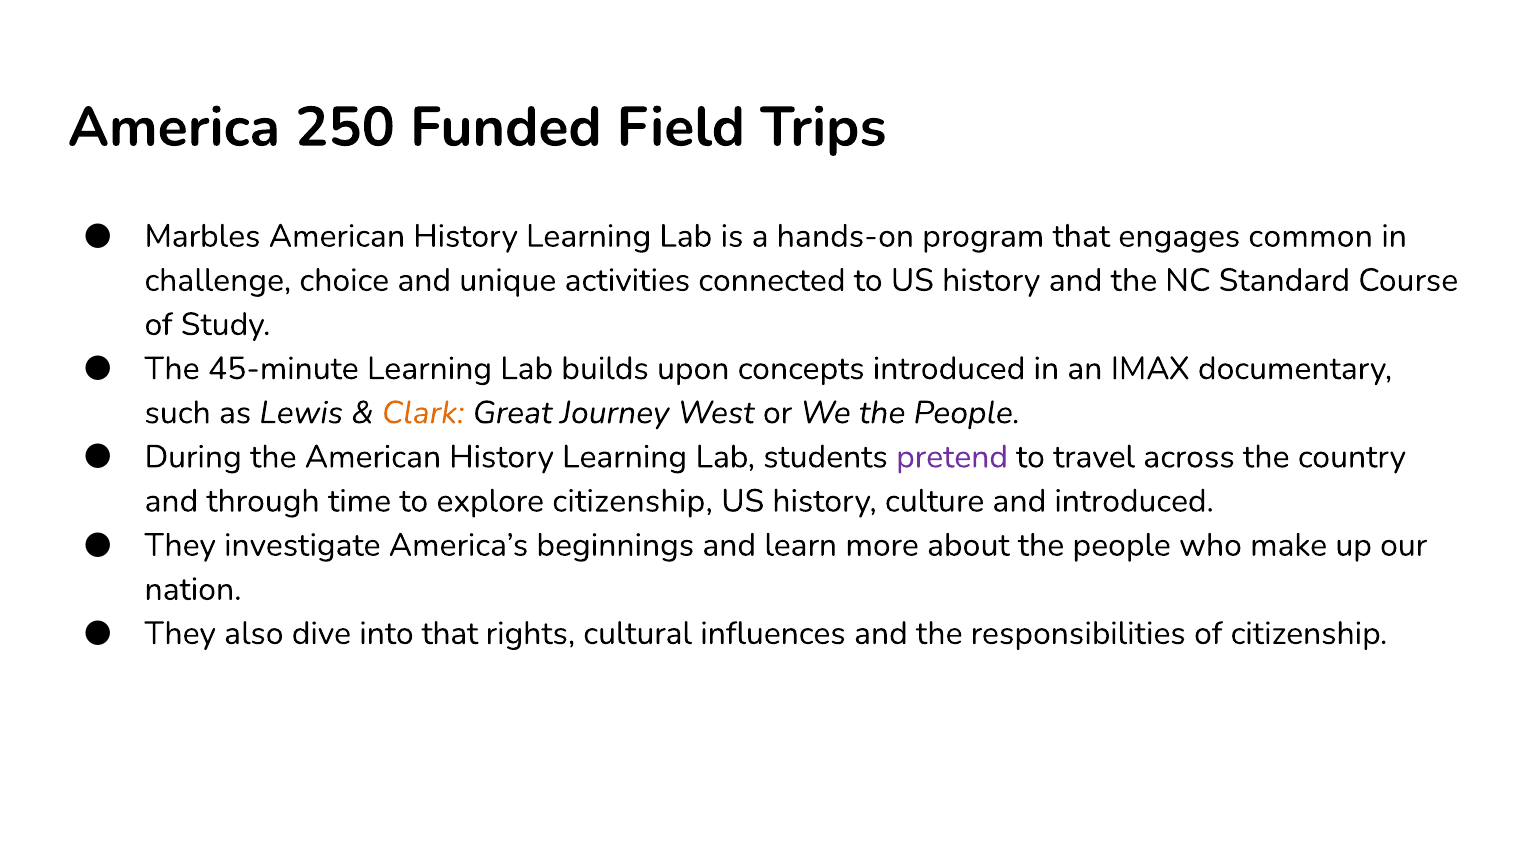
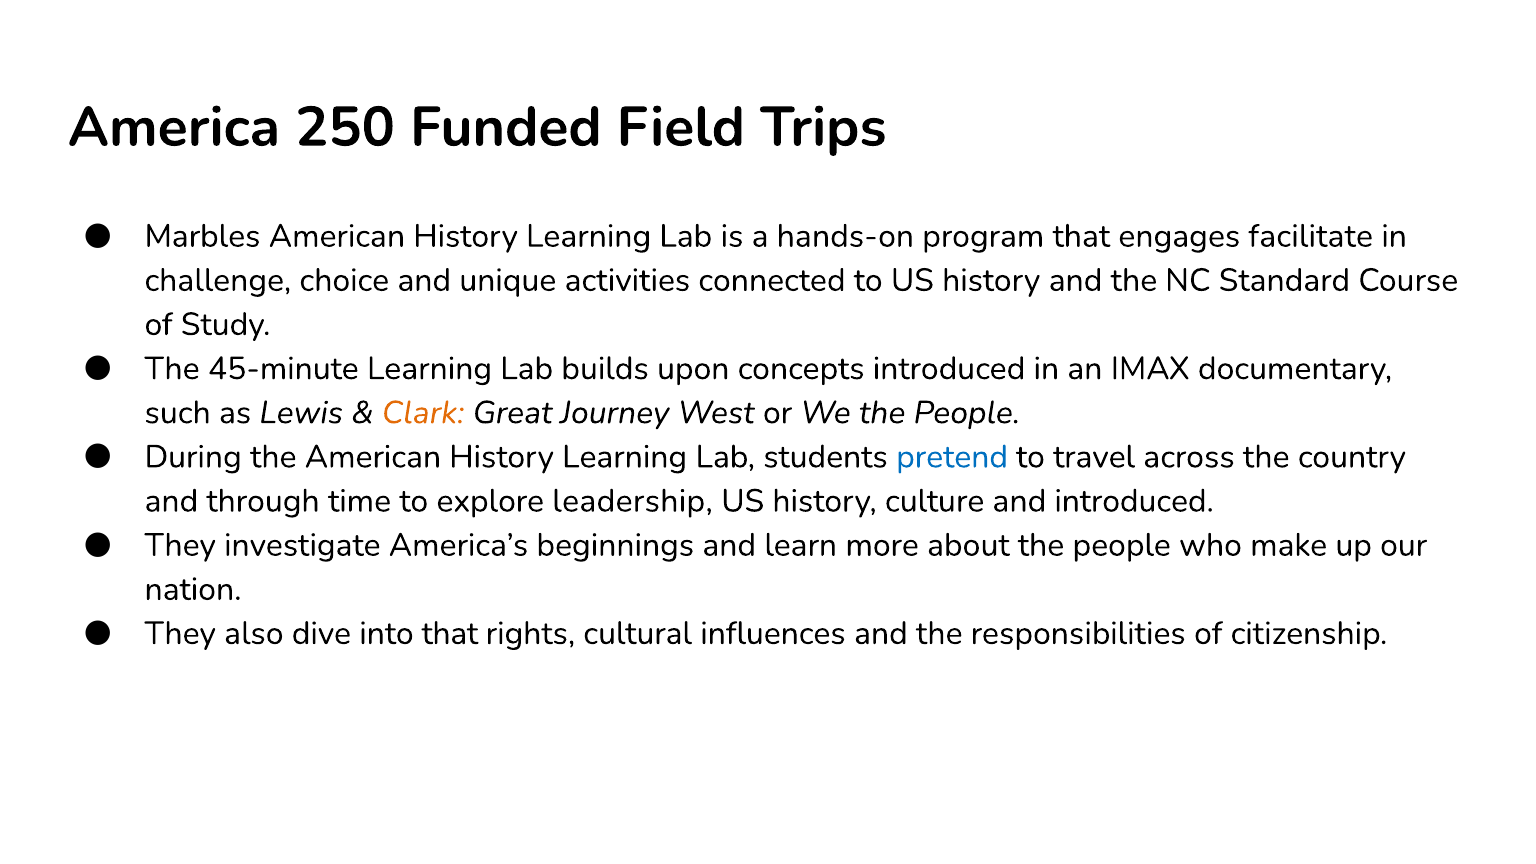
common: common -> facilitate
pretend colour: purple -> blue
explore citizenship: citizenship -> leadership
